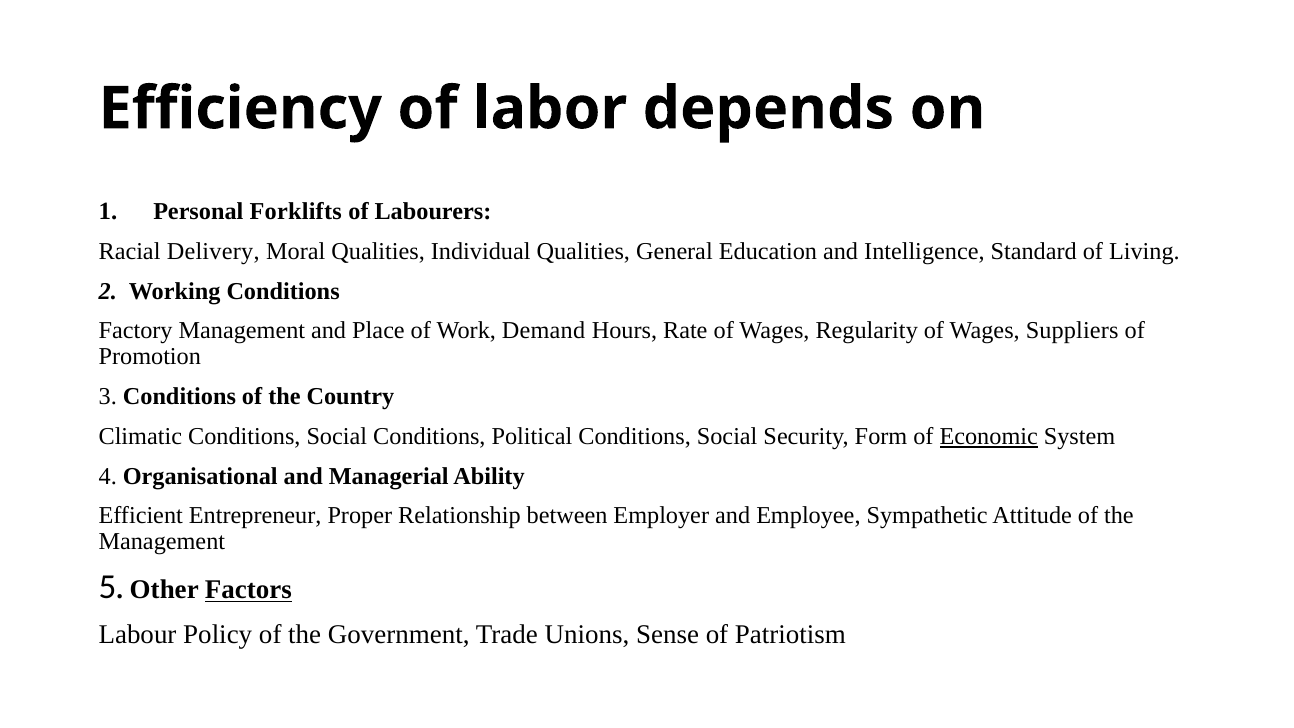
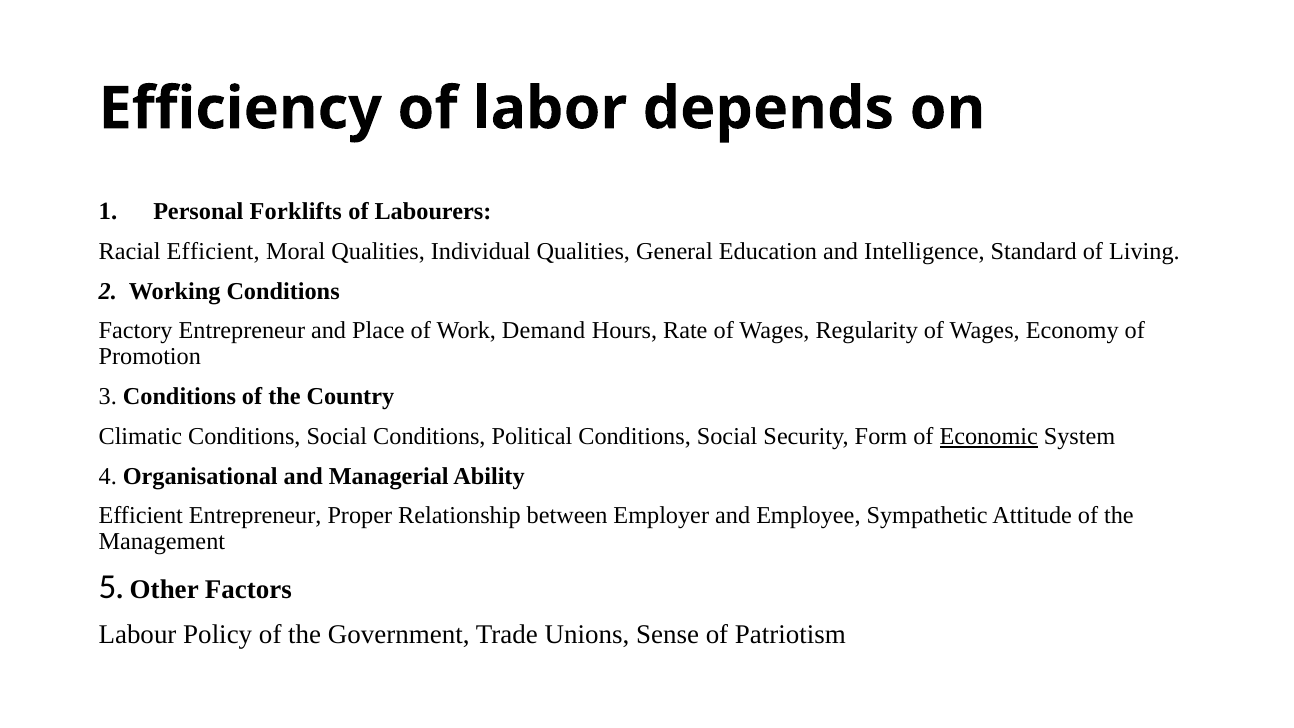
Racial Delivery: Delivery -> Efficient
Factory Management: Management -> Entrepreneur
Suppliers: Suppliers -> Economy
Factors underline: present -> none
